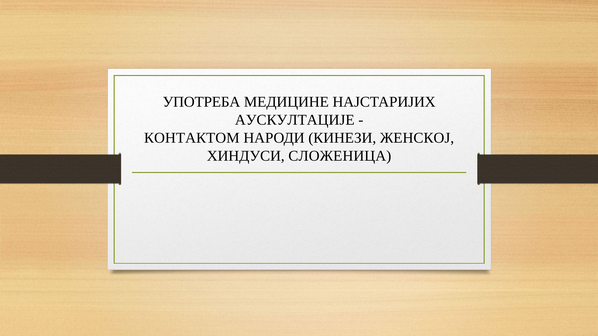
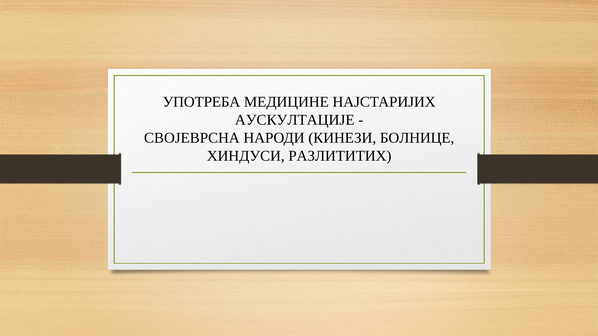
КОНТАКТОМ: КОНТАКТОМ -> СВОЈЕВРСНА
ЖЕНСКОЈ: ЖЕНСКОЈ -> БОЛНИЦЕ
СЛОЖЕНИЦА: СЛОЖЕНИЦА -> РАЗЛИТИТИХ
